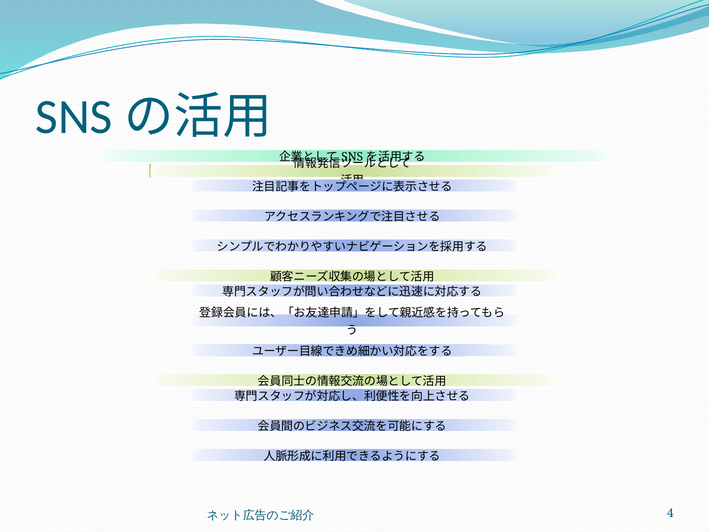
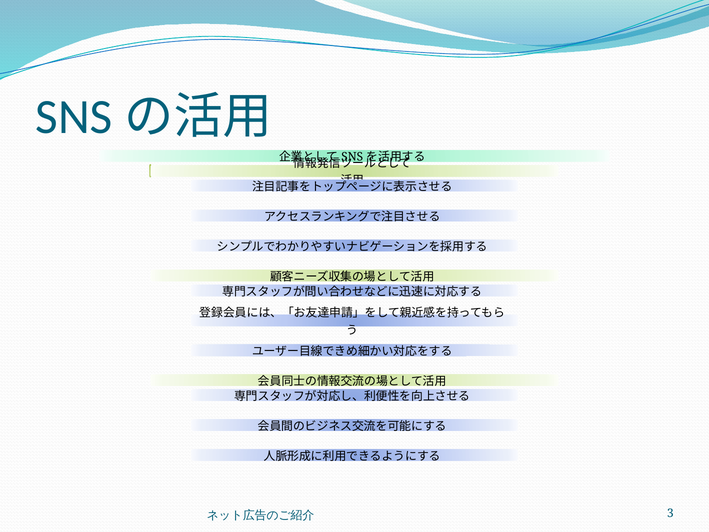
4: 4 -> 3
